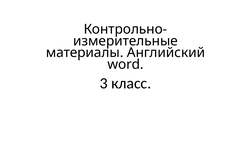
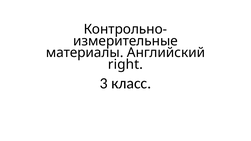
word: word -> right
